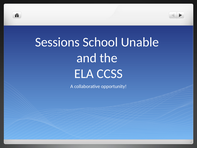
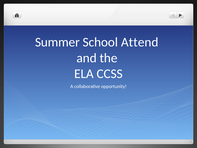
Sessions: Sessions -> Summer
Unable: Unable -> Attend
